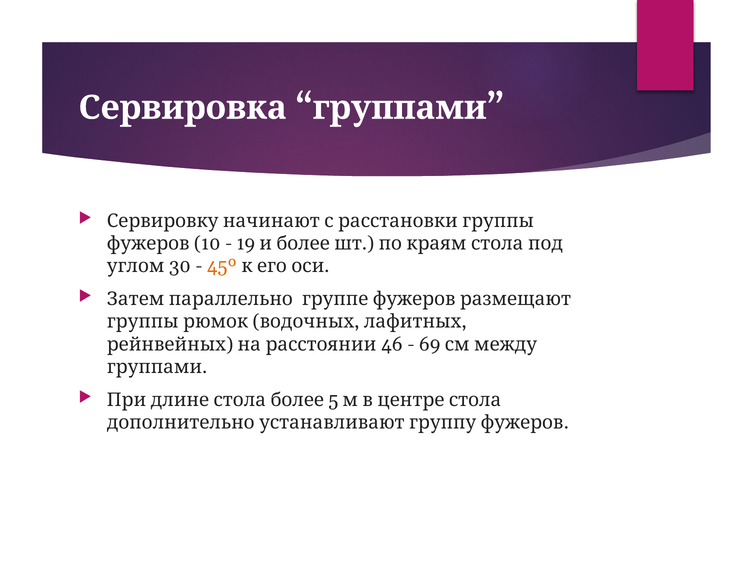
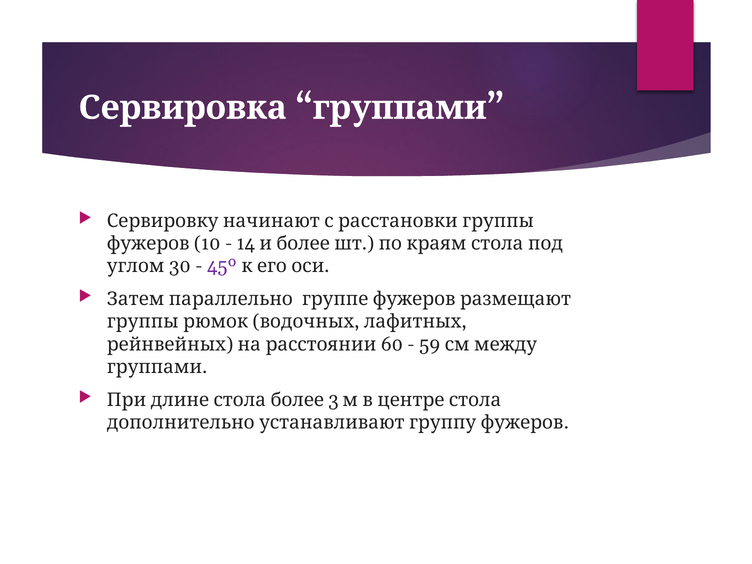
19: 19 -> 14
45º colour: orange -> purple
46: 46 -> 60
69: 69 -> 59
5: 5 -> 3
